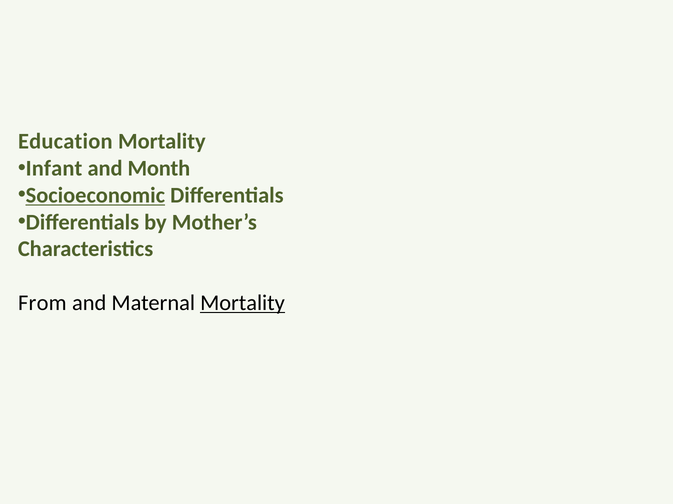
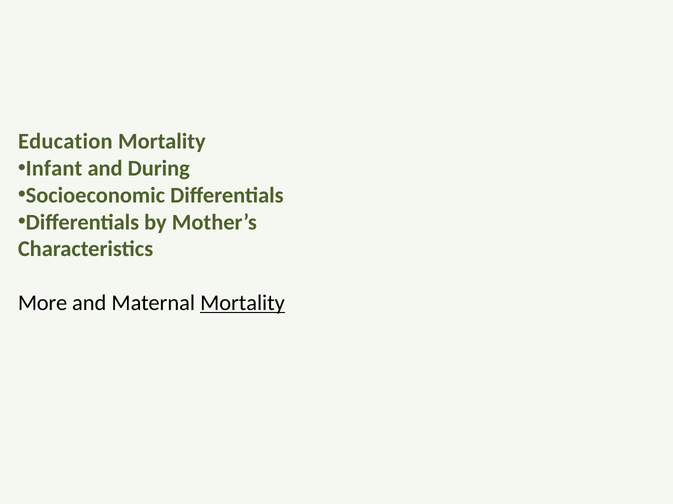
Month: Month -> During
Socioeconomic underline: present -> none
From: From -> More
